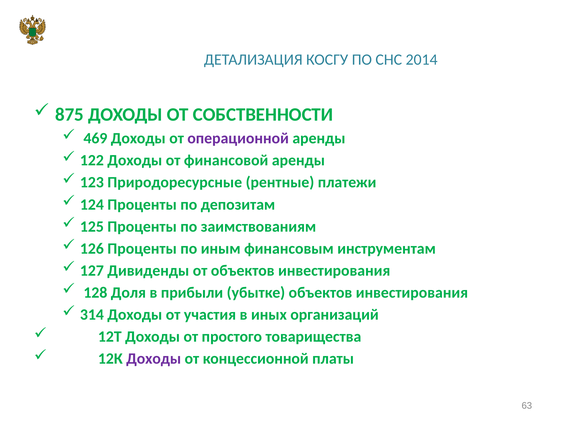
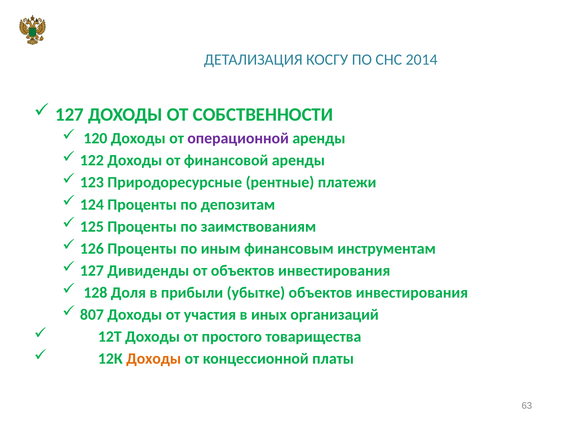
875 at (70, 115): 875 -> 127
469: 469 -> 120
314: 314 -> 807
Доходы at (154, 358) colour: purple -> orange
